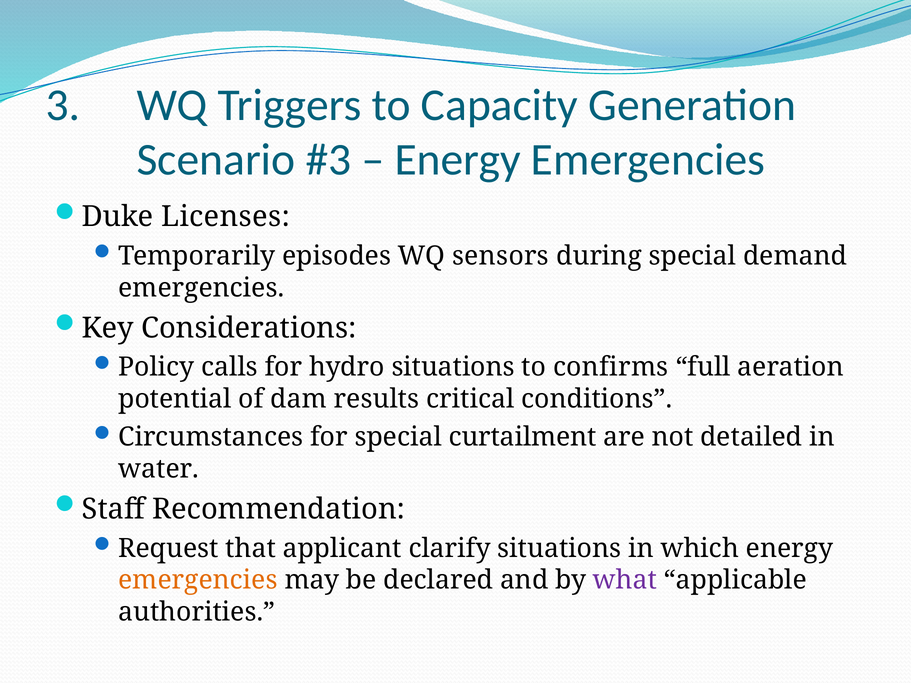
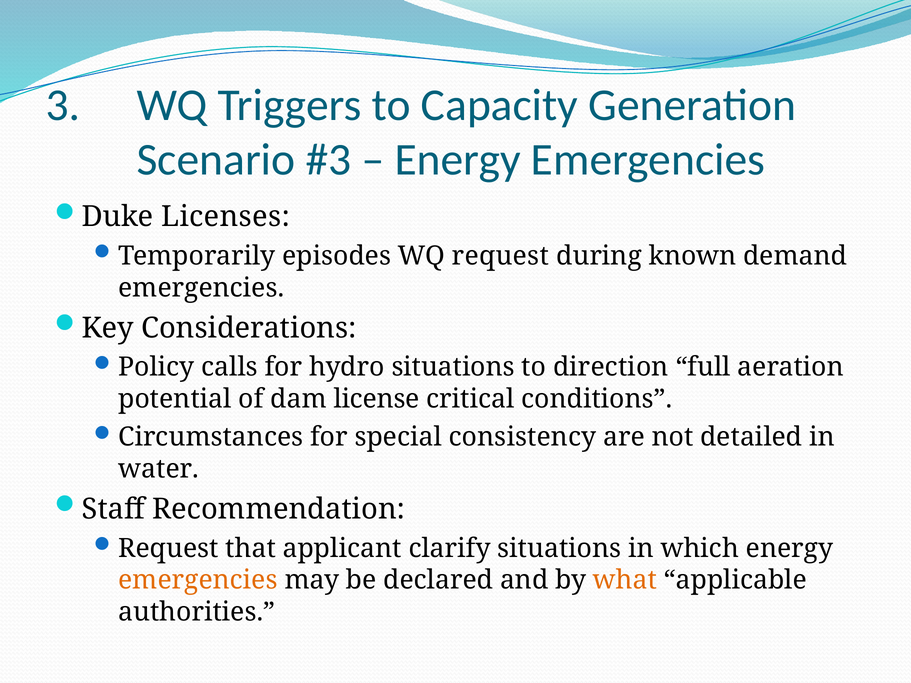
WQ sensors: sensors -> request
during special: special -> known
confirms: confirms -> direction
results: results -> license
curtailment: curtailment -> consistency
what colour: purple -> orange
